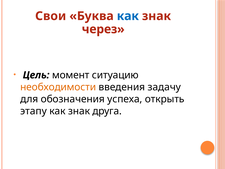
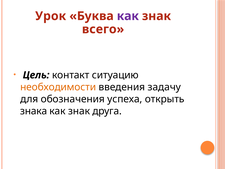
Свои: Свои -> Урок
как at (128, 16) colour: blue -> purple
через: через -> всего
момент: момент -> контакт
этапу: этапу -> знака
